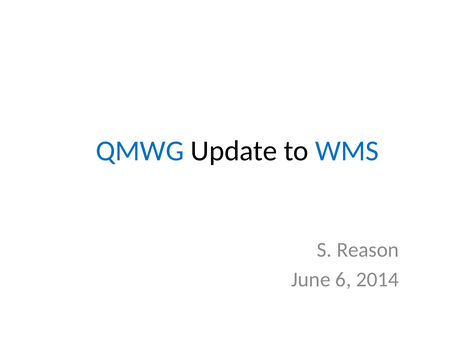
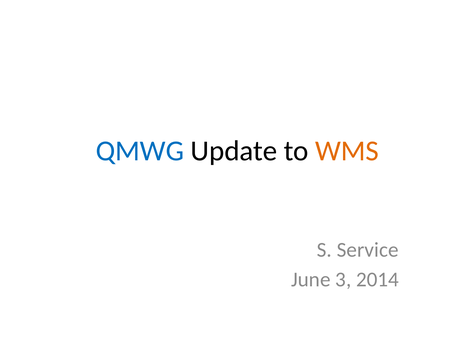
WMS colour: blue -> orange
Reason: Reason -> Service
6: 6 -> 3
